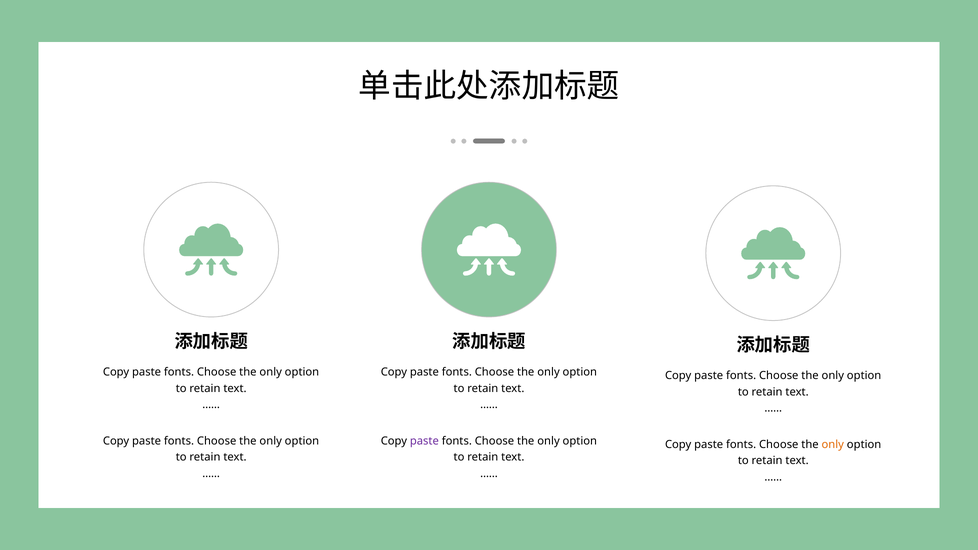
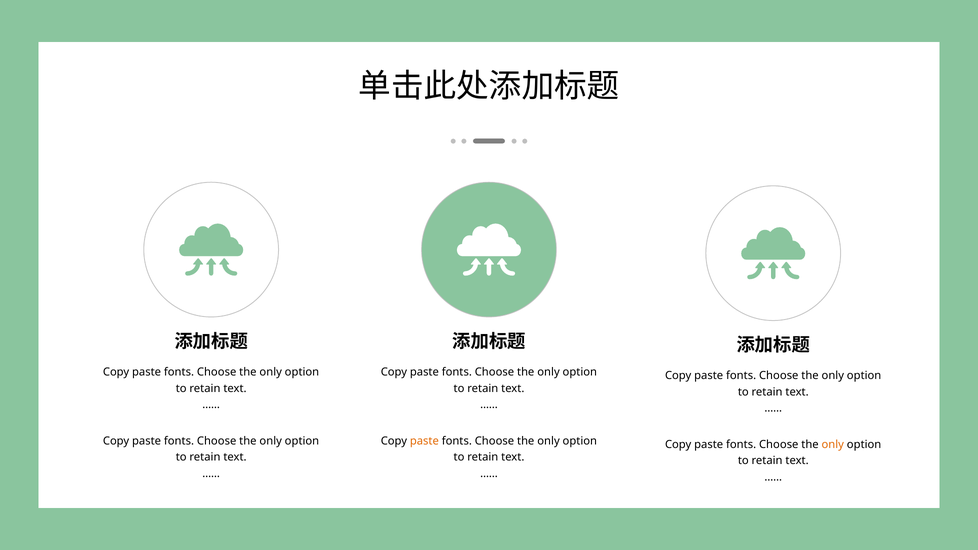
paste at (424, 441) colour: purple -> orange
